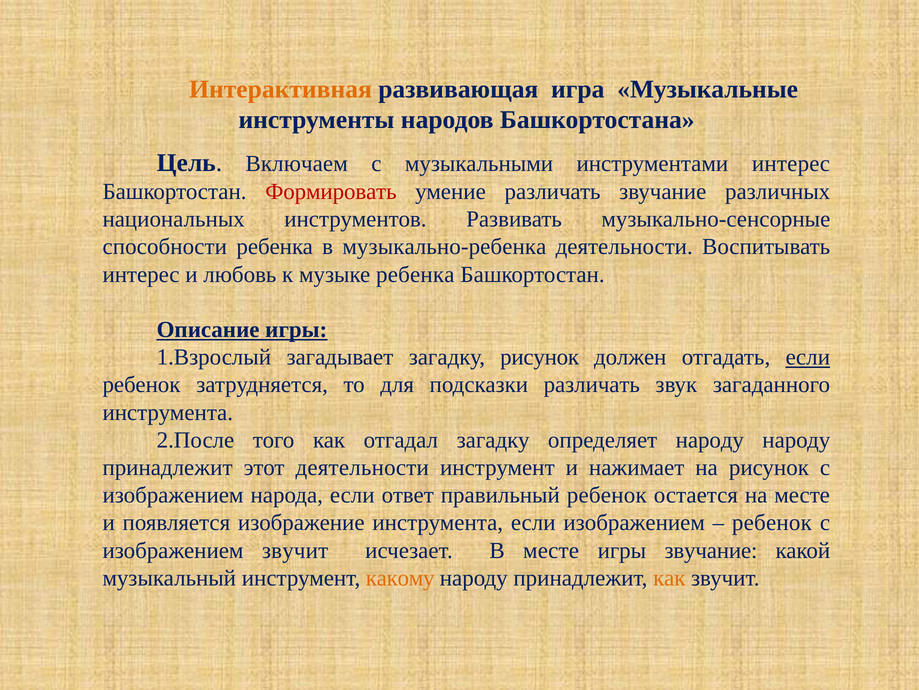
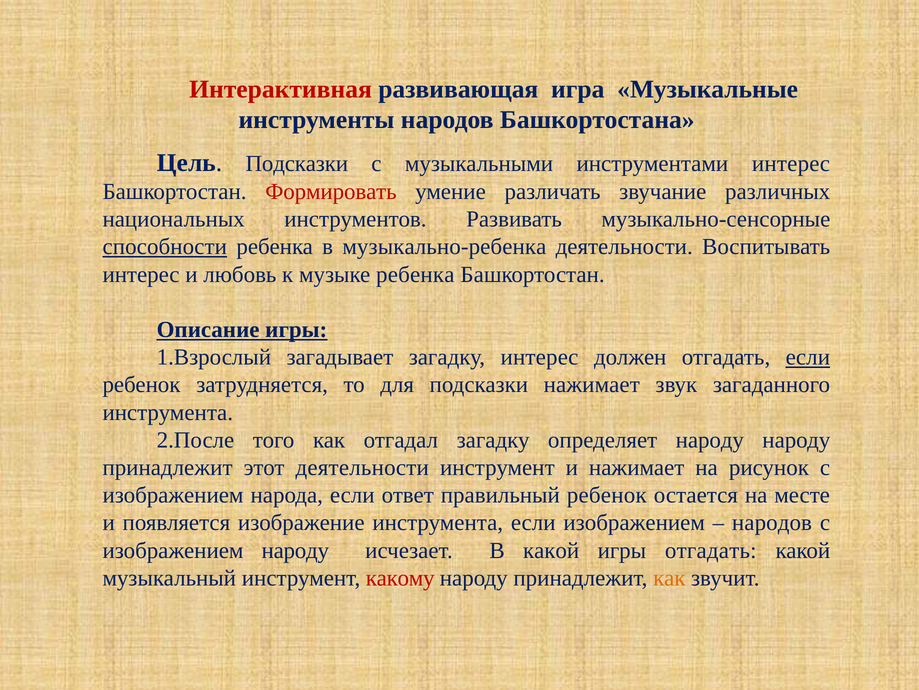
Интерактивная colour: orange -> red
Цель Включаем: Включаем -> Подсказки
способности underline: none -> present
загадку рисунок: рисунок -> интерес
подсказки различать: различать -> нажимает
ребенок at (772, 522): ребенок -> народов
изображением звучит: звучит -> народу
В месте: месте -> какой
игры звучание: звучание -> отгадать
какому colour: orange -> red
